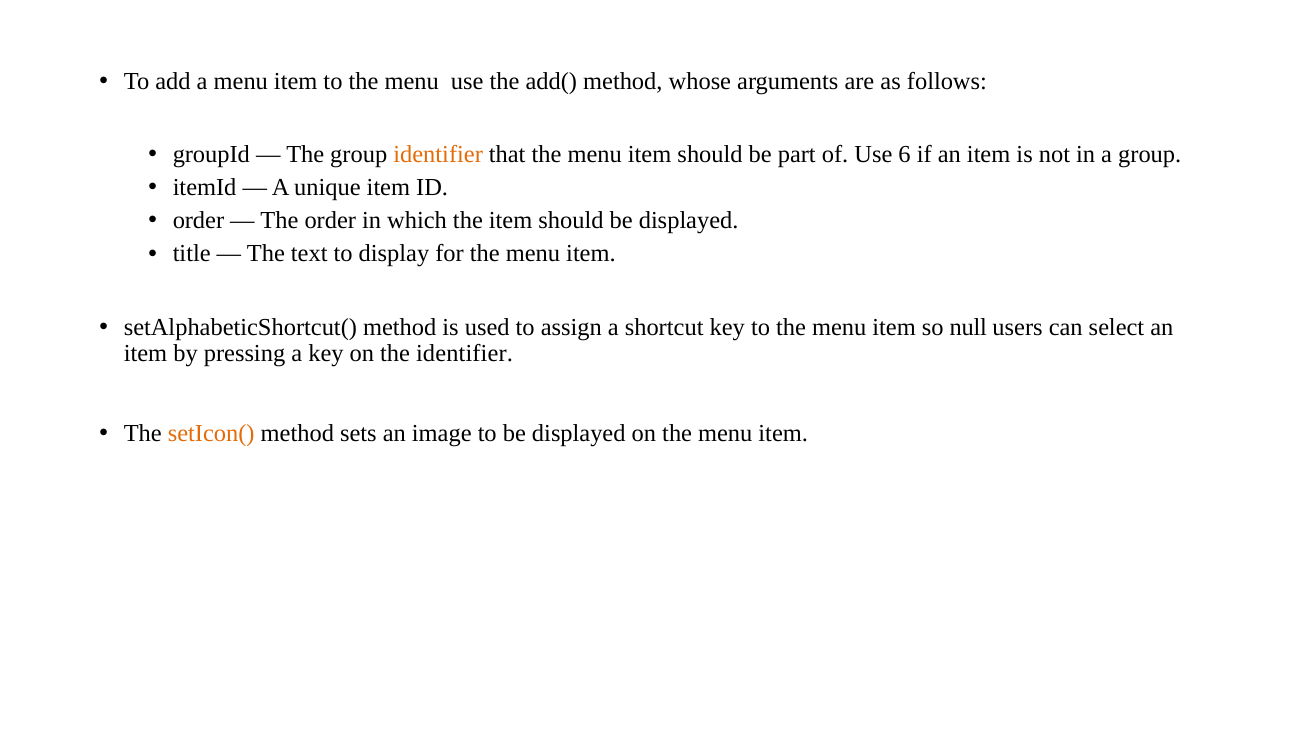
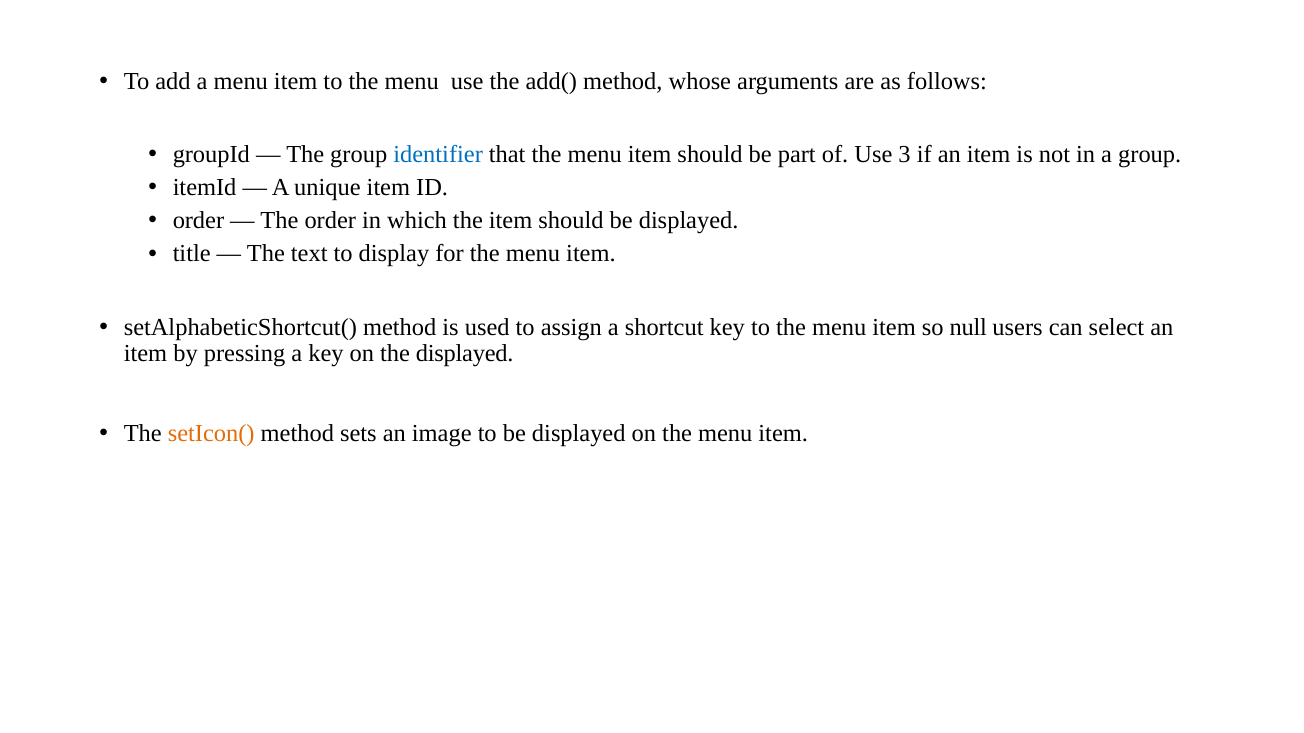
identifier at (438, 154) colour: orange -> blue
6: 6 -> 3
the identifier: identifier -> displayed
